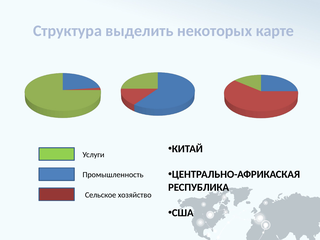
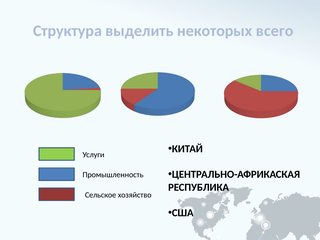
карте: карте -> всего
